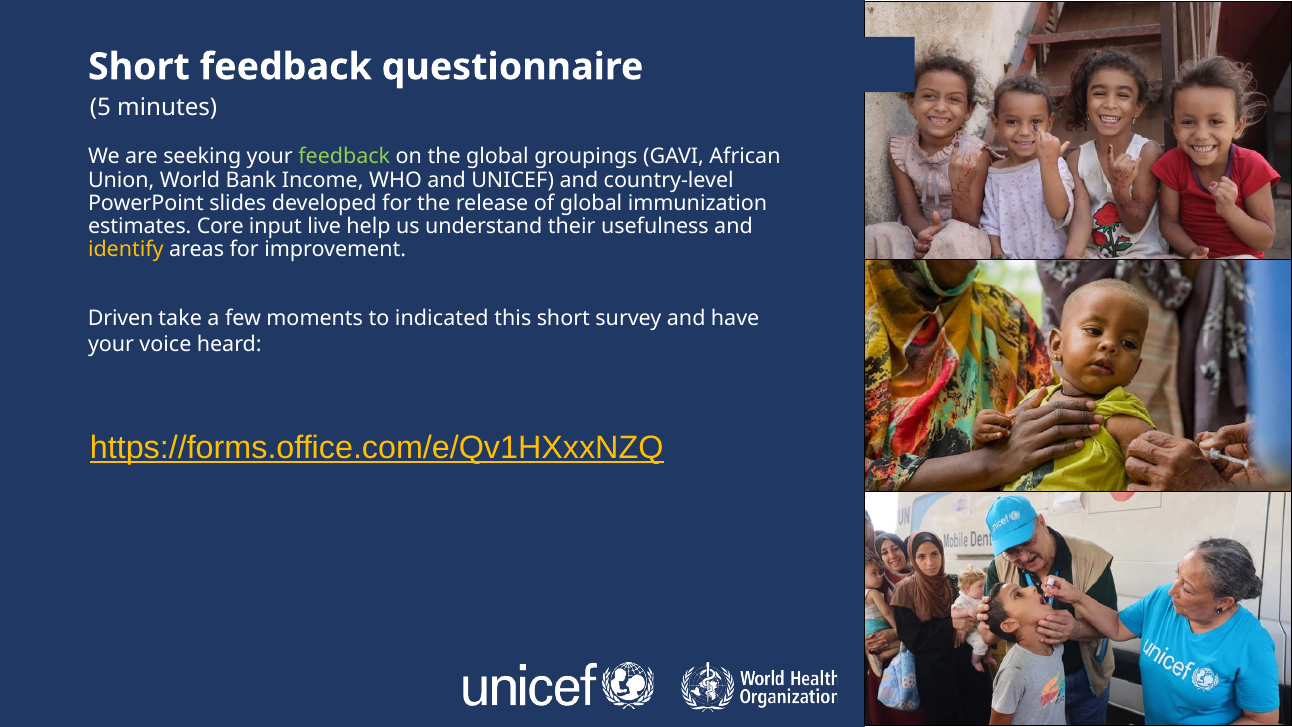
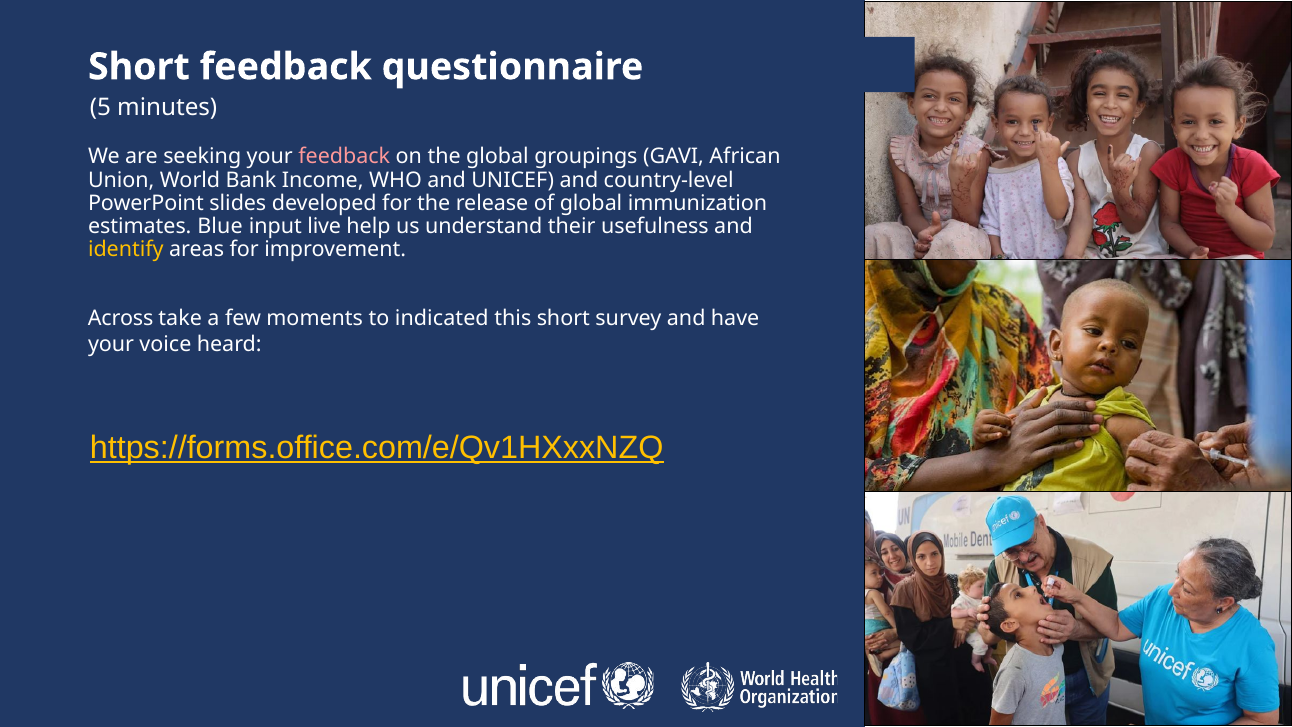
feedback at (344, 157) colour: light green -> pink
Core: Core -> Blue
Driven: Driven -> Across
